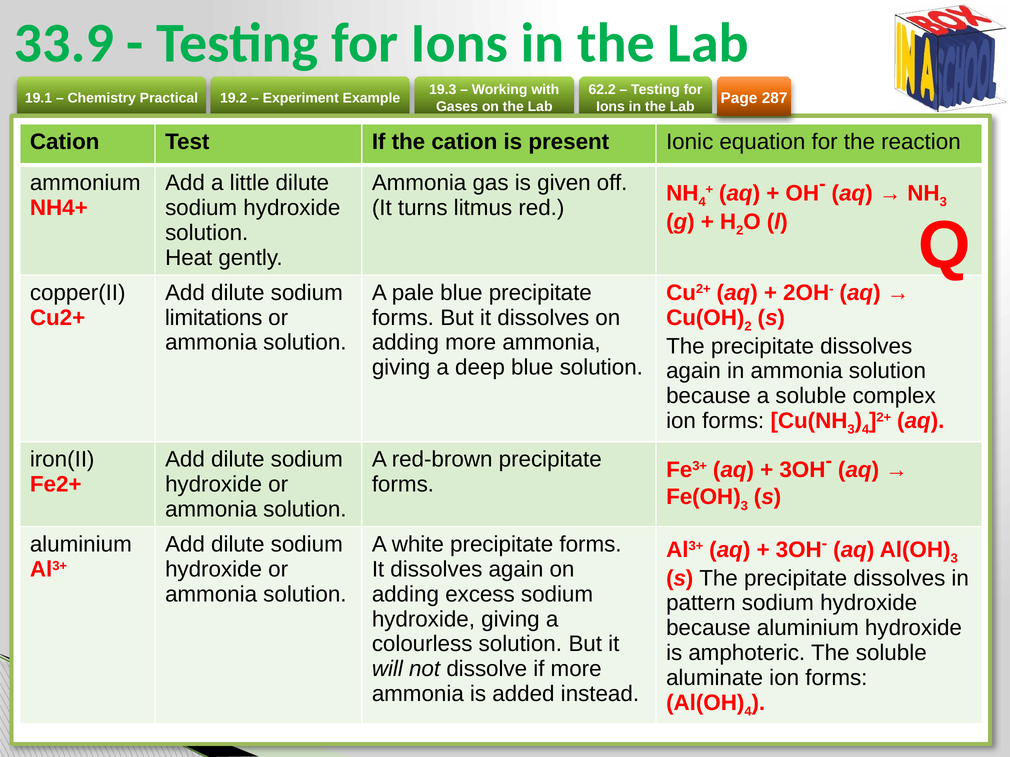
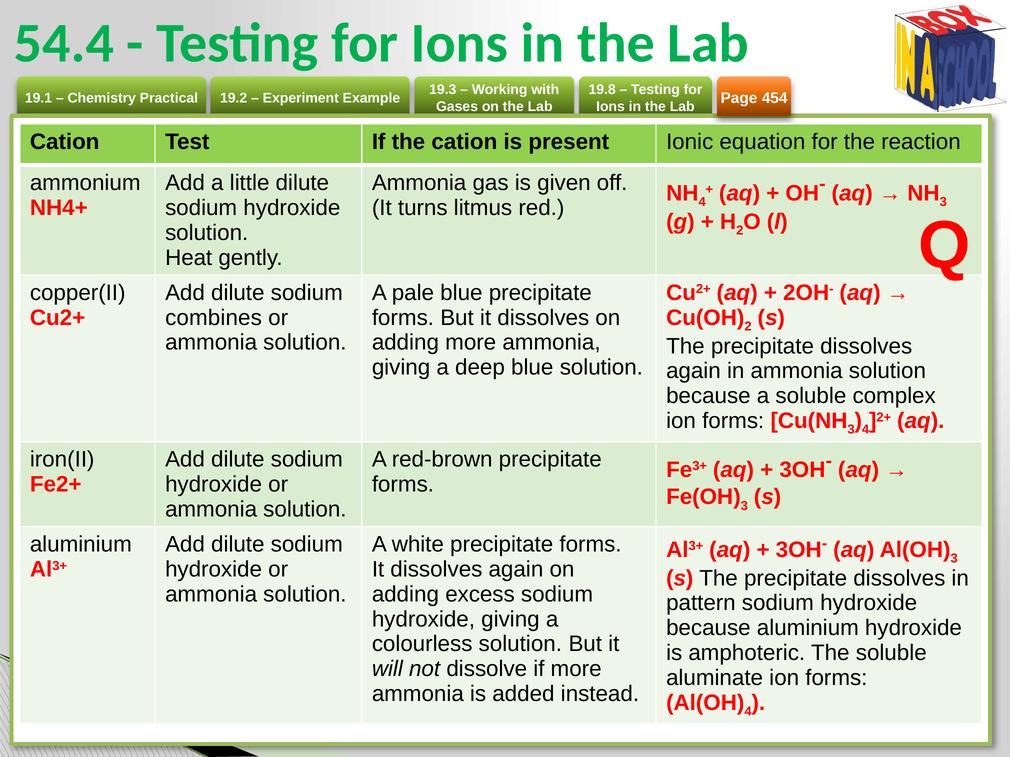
33.9: 33.9 -> 54.4
62.2: 62.2 -> 19.8
287: 287 -> 454
limitations: limitations -> combines
